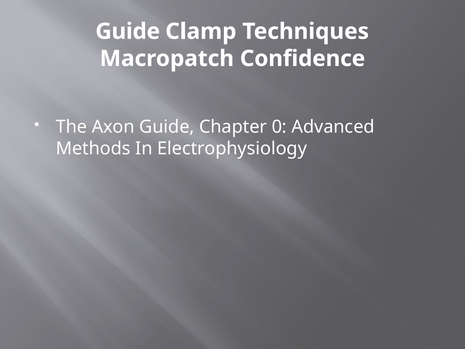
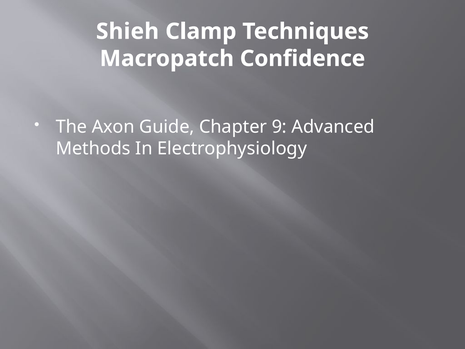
Guide at (128, 31): Guide -> Shieh
0: 0 -> 9
